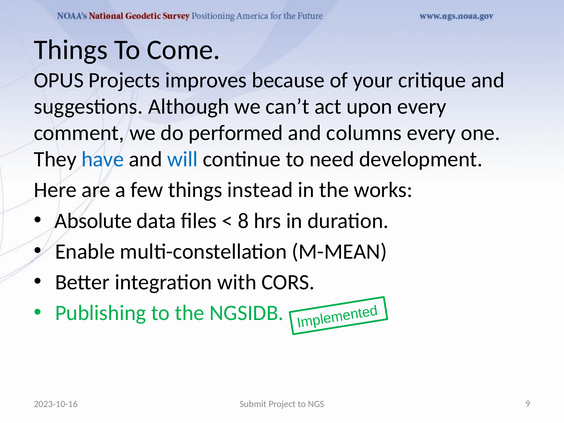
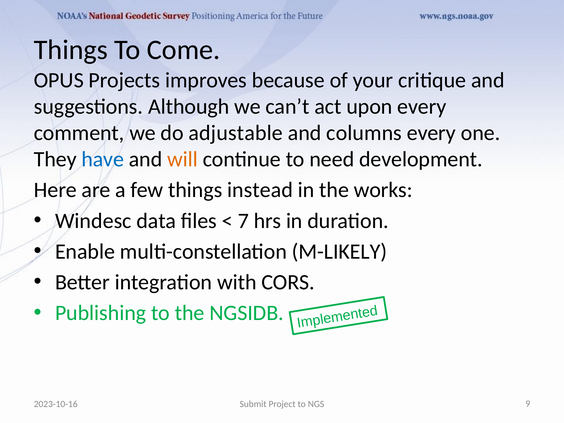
performed: performed -> adjustable
will colour: blue -> orange
Absolute: Absolute -> Windesc
8: 8 -> 7
M-MEAN: M-MEAN -> M-LIKELY
